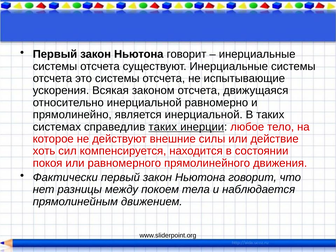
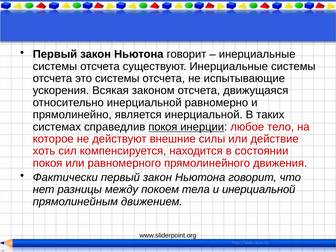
справедлив таких: таких -> покоя
и наблюдается: наблюдается -> инерциальной
